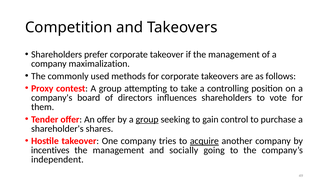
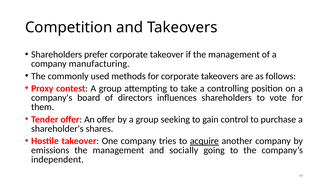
maximalization: maximalization -> manufacturing
group at (147, 120) underline: present -> none
incentives: incentives -> emissions
